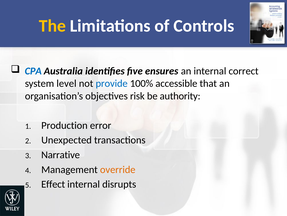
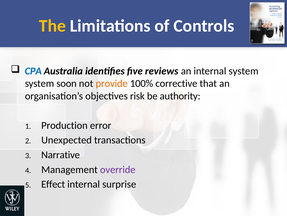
ensures: ensures -> reviews
internal correct: correct -> system
level: level -> soon
provide colour: blue -> orange
accessible: accessible -> corrective
override colour: orange -> purple
disrupts: disrupts -> surprise
